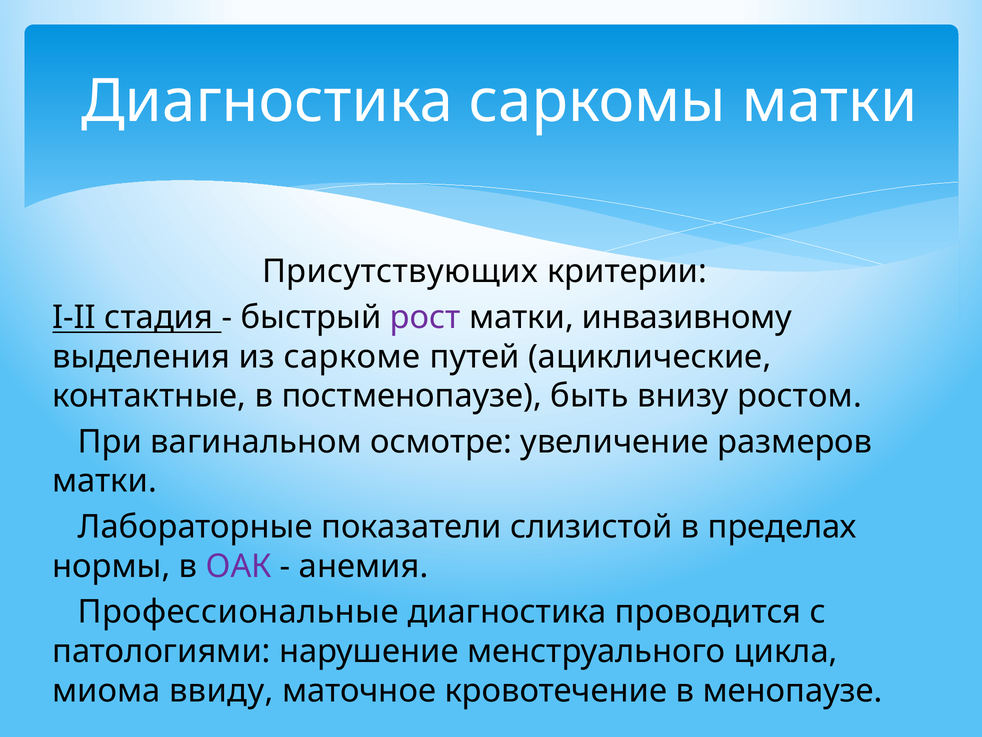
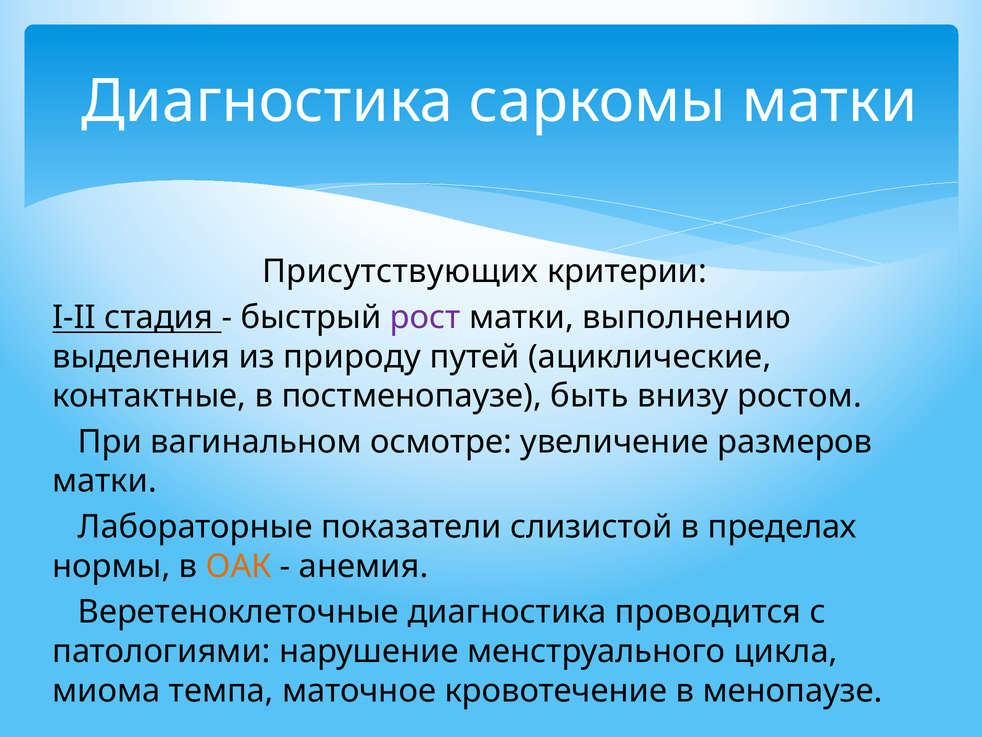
инвазивному: инвазивному -> выполнению
саркоме: саркоме -> природу
ОАК colour: purple -> orange
Профессиональные: Профессиональные -> Веретеноклеточные
ввиду: ввиду -> темпа
